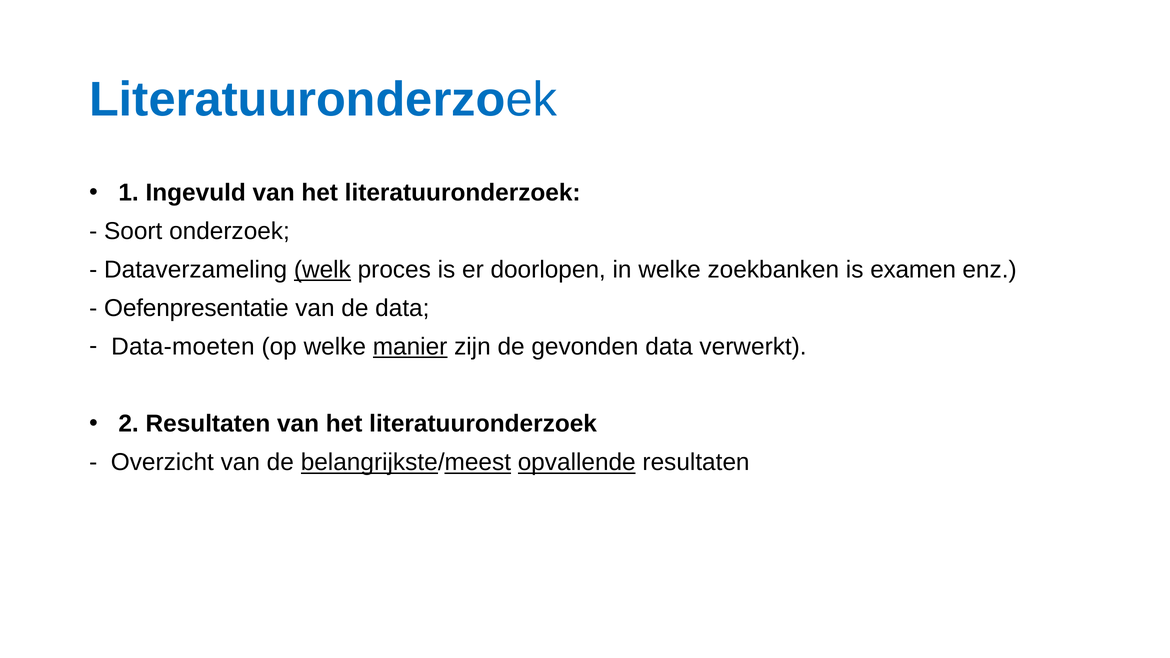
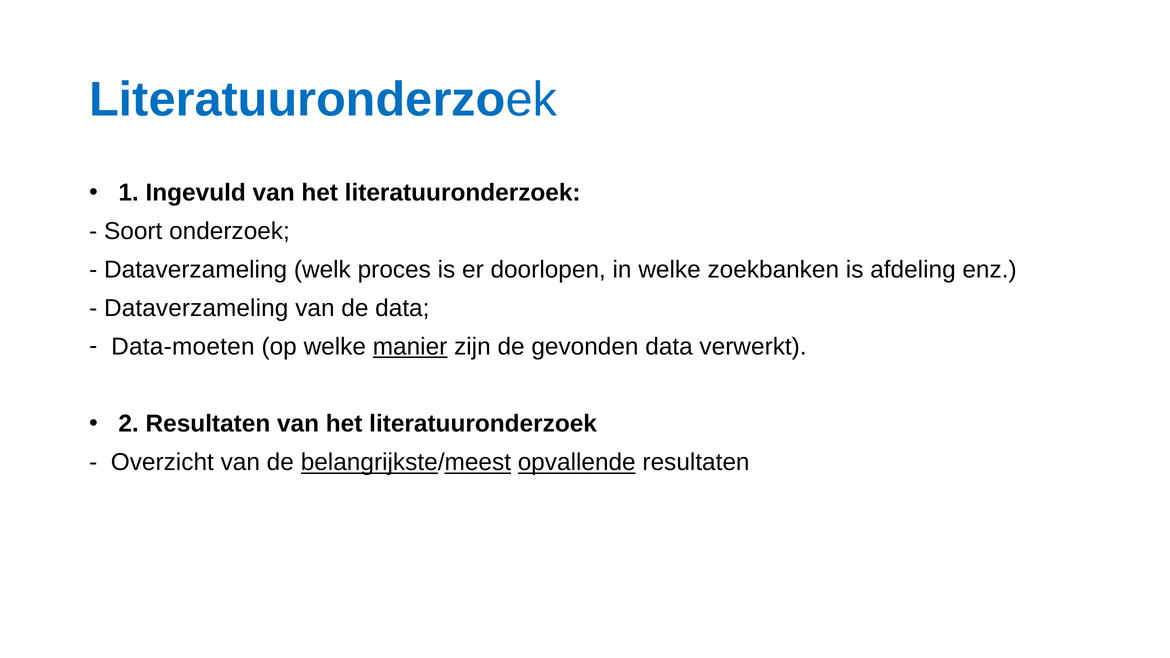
welk underline: present -> none
examen: examen -> afdeling
Oefenpresentatie at (196, 308): Oefenpresentatie -> Dataverzameling
